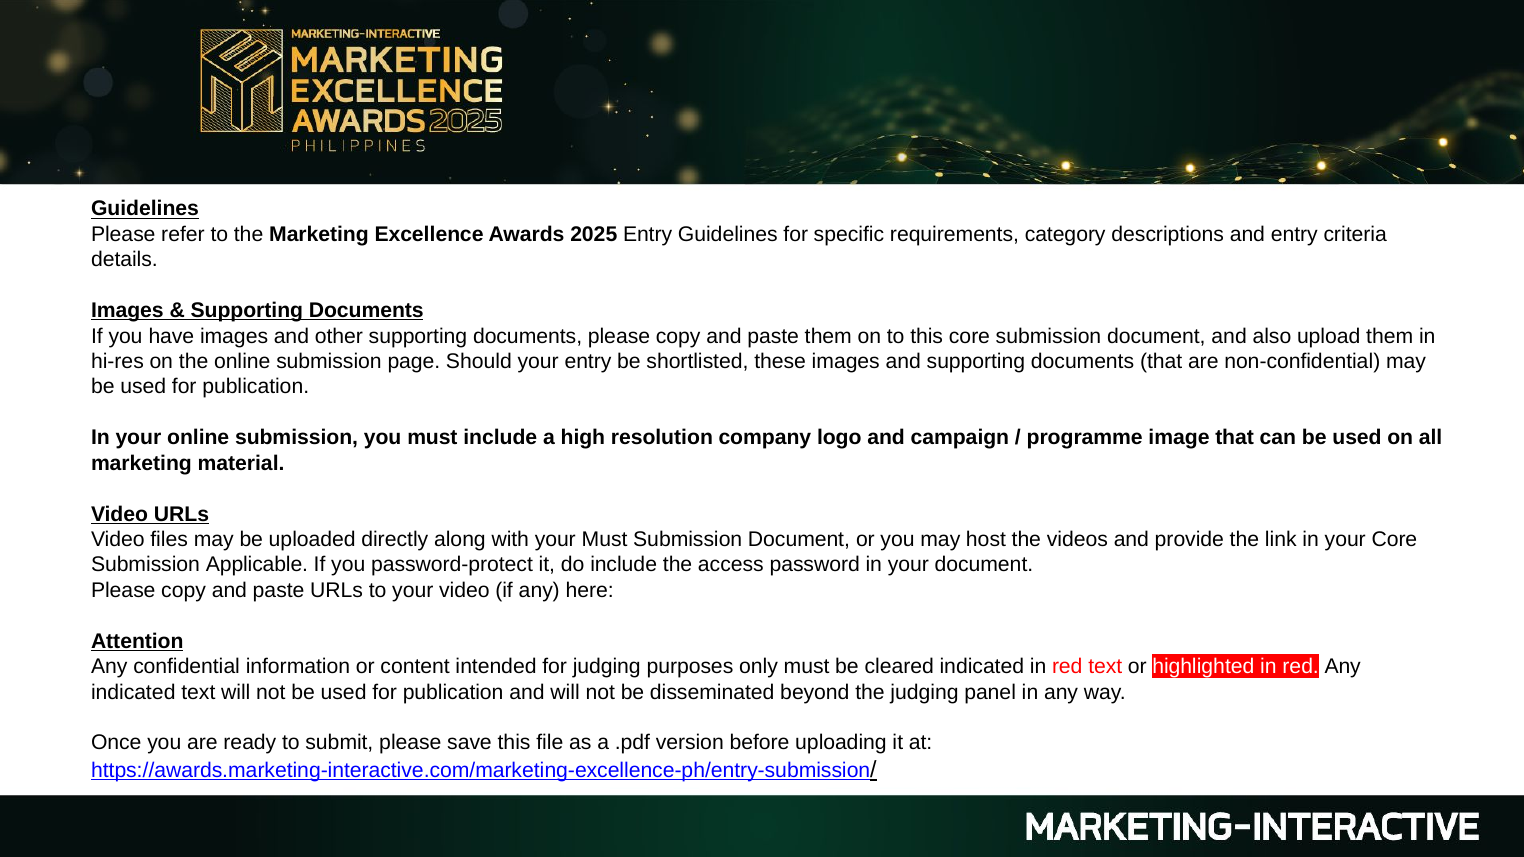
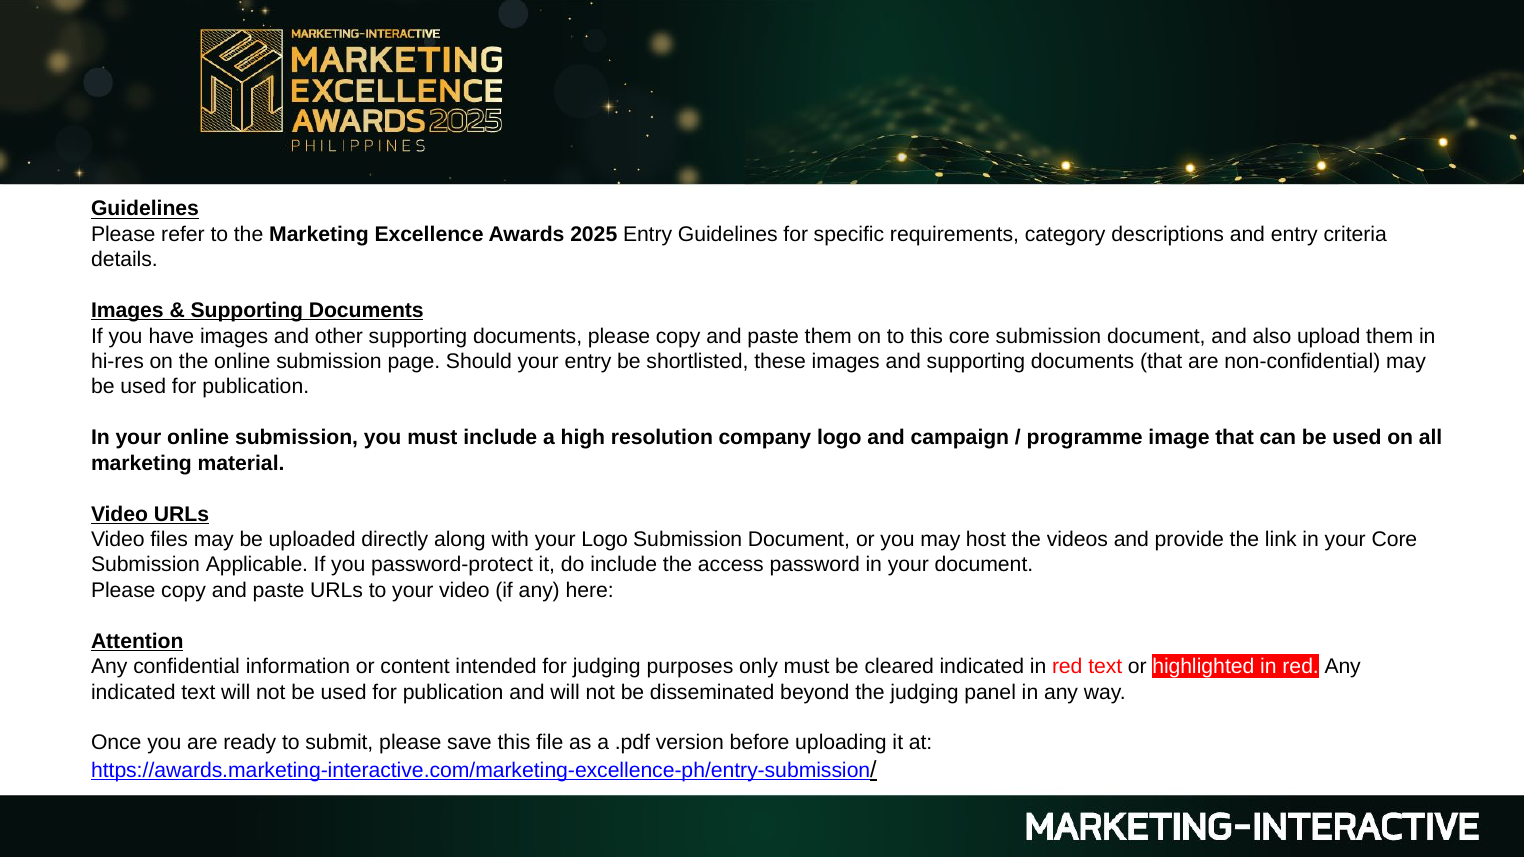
your Must: Must -> Logo
